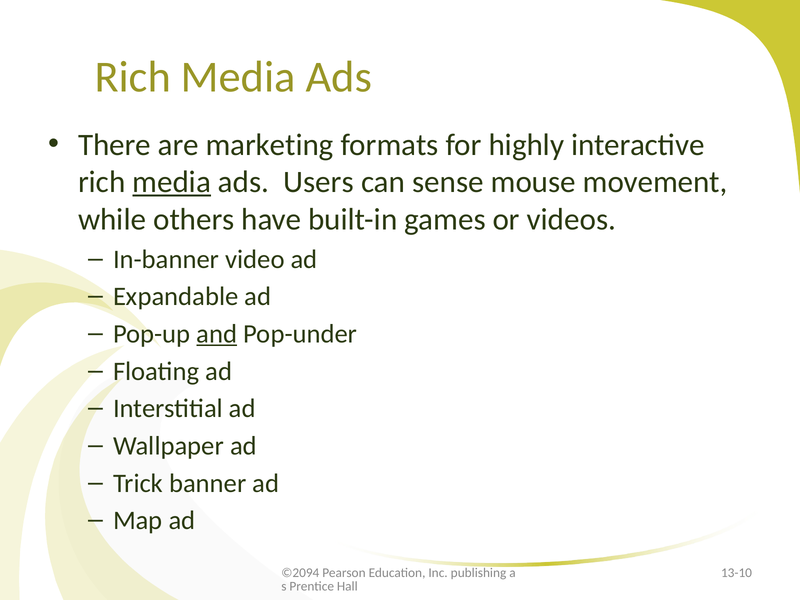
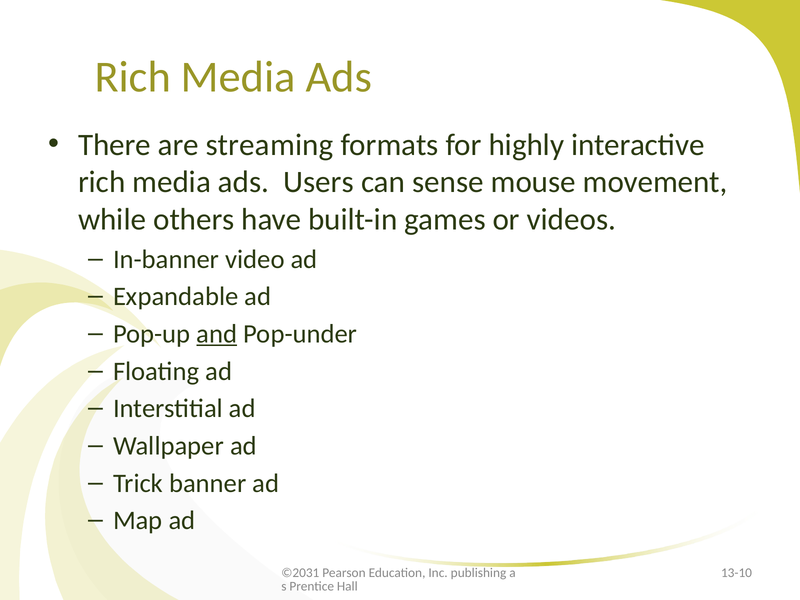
marketing: marketing -> streaming
media at (172, 182) underline: present -> none
©2094: ©2094 -> ©2031
